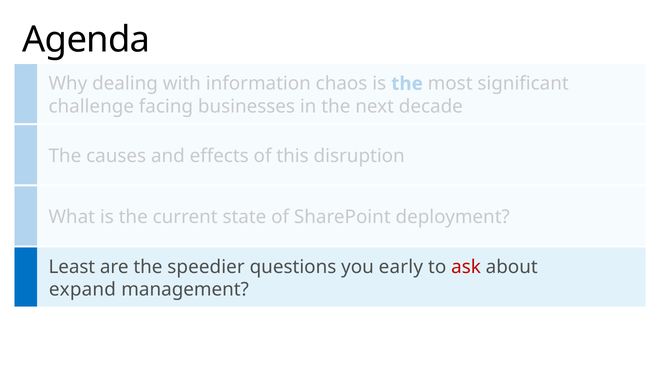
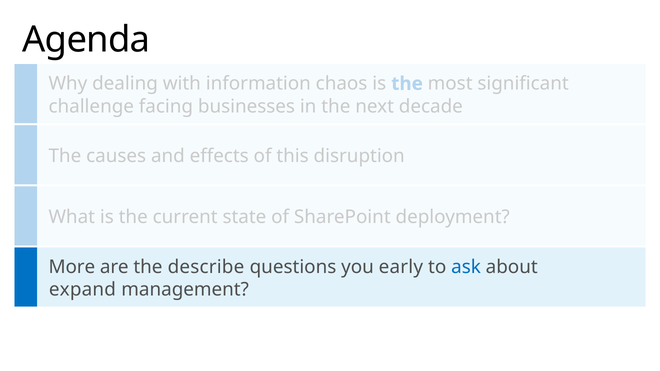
Least: Least -> More
speedier: speedier -> describe
ask colour: red -> blue
